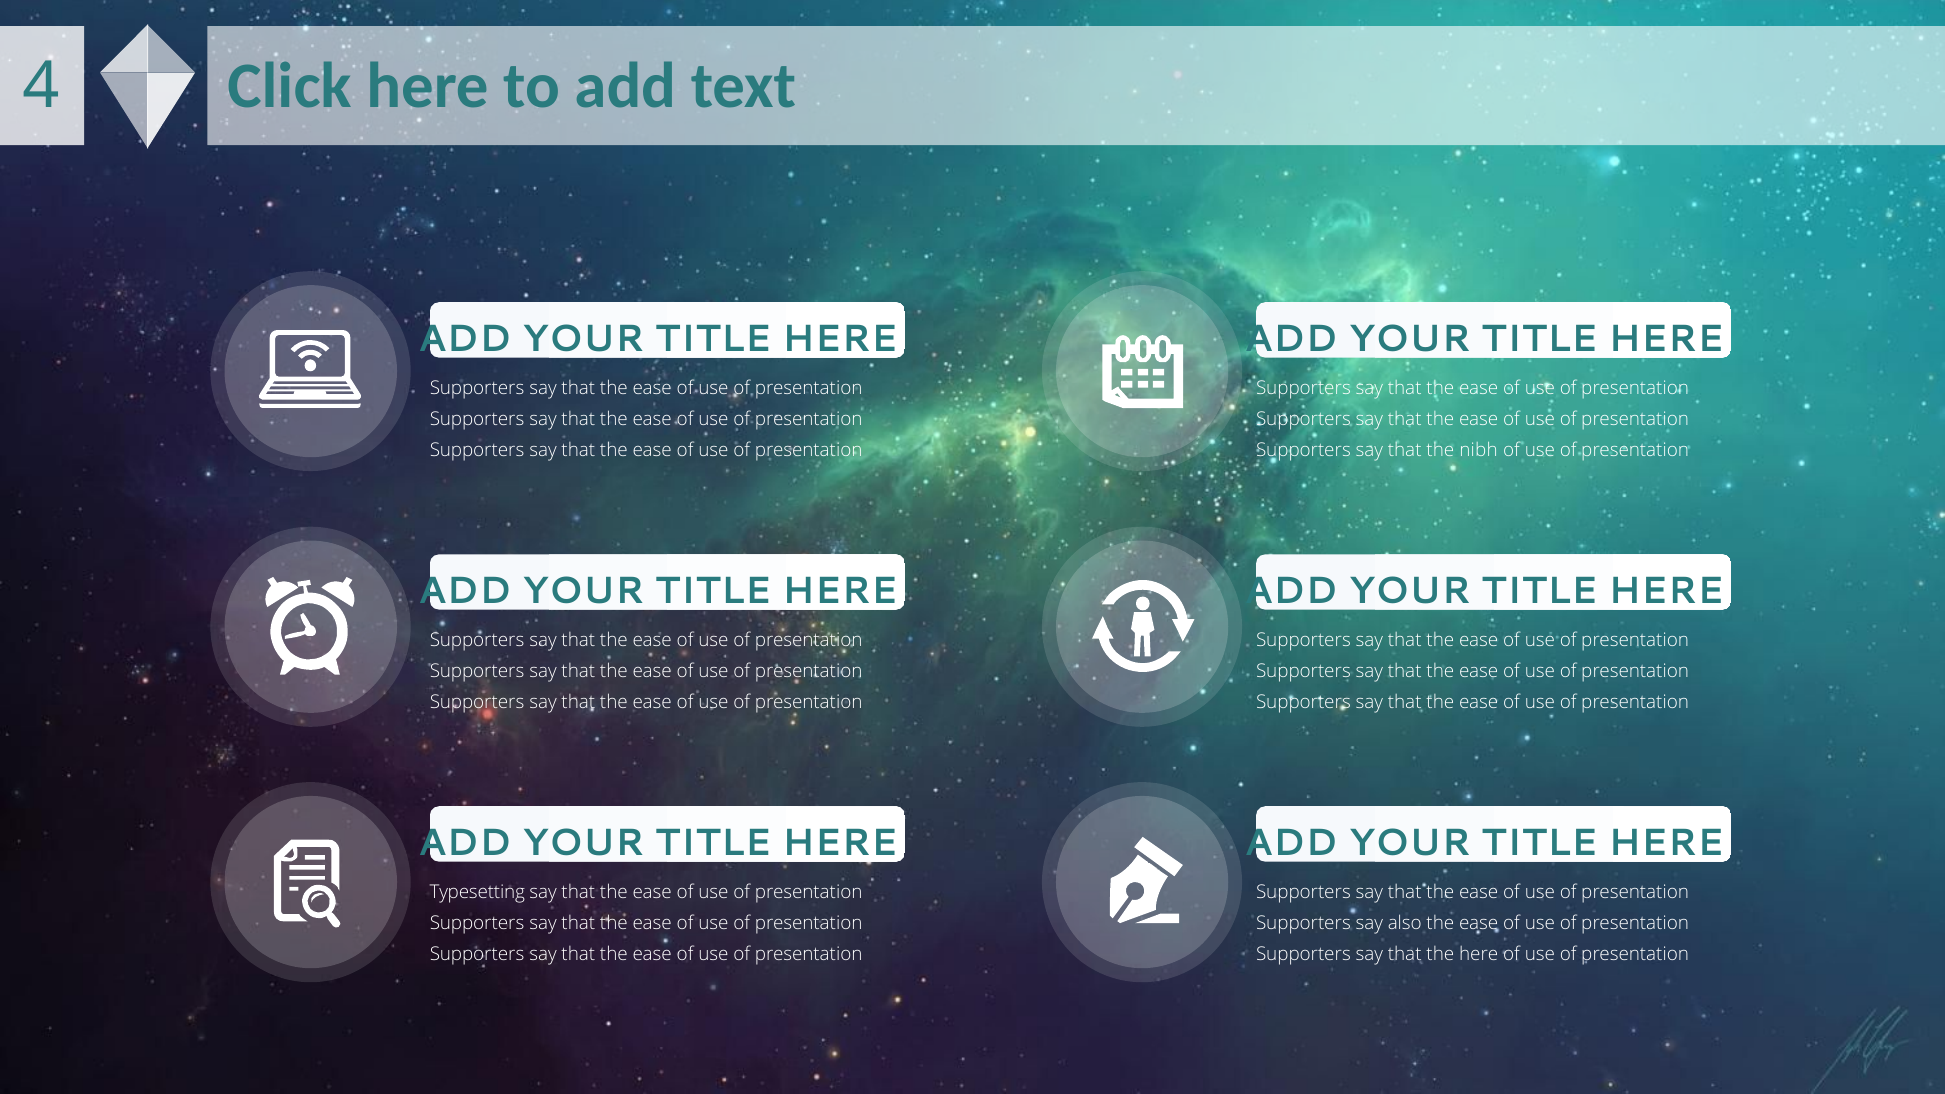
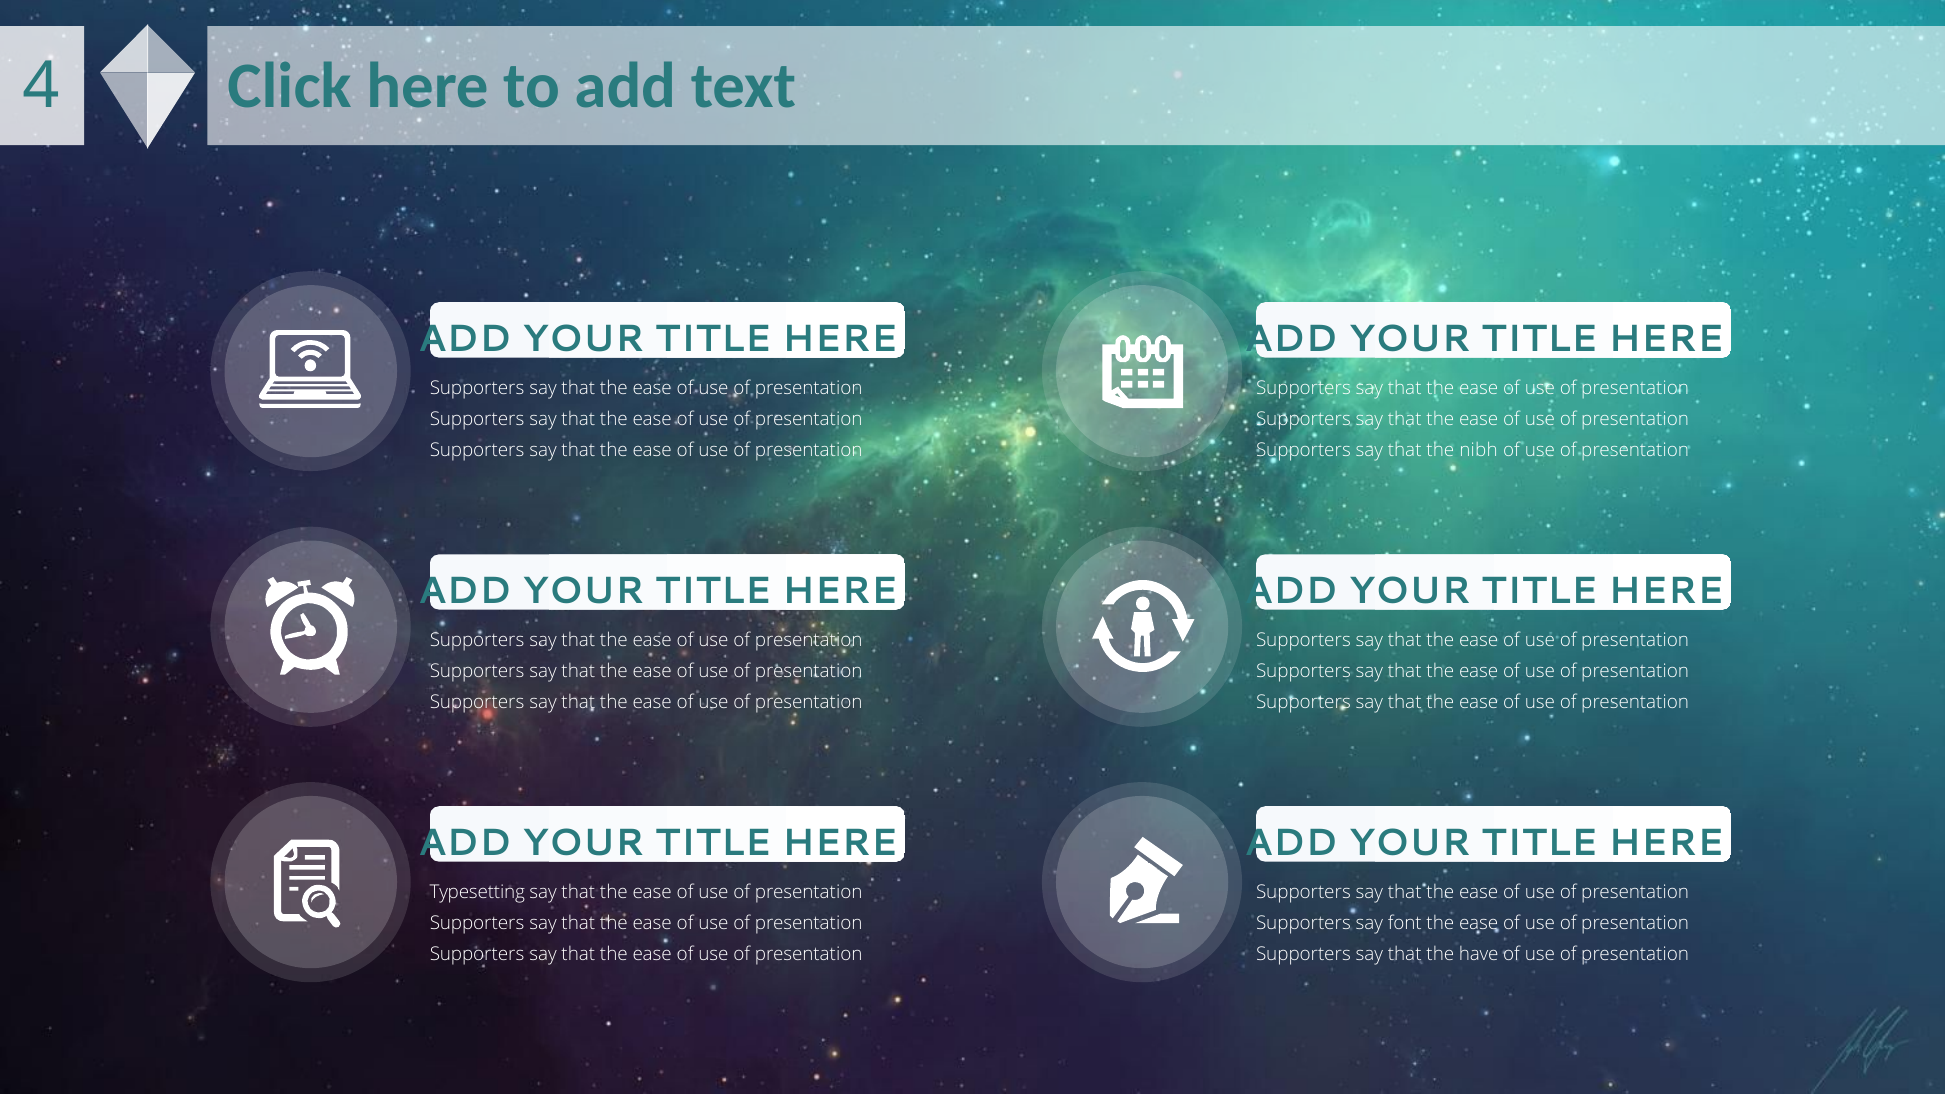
also: also -> font
the here: here -> have
